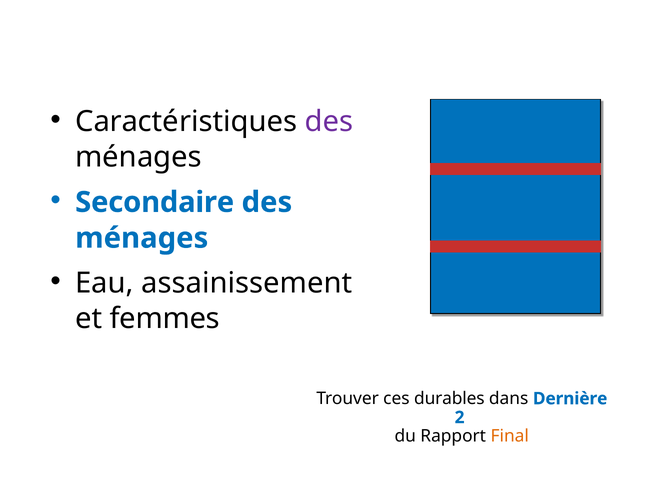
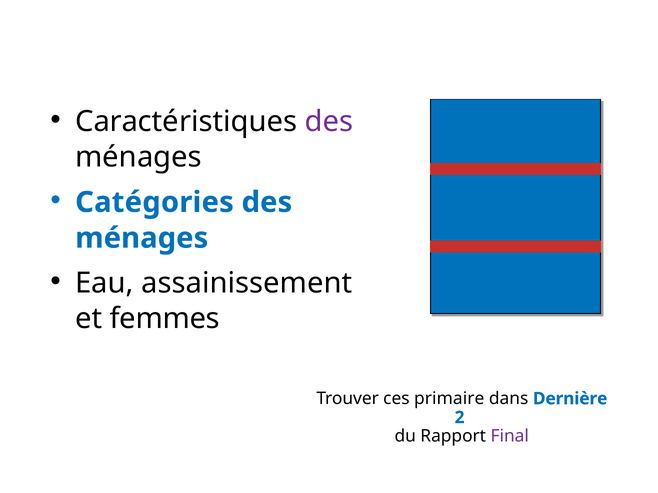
Secondaire: Secondaire -> Catégories
durables: durables -> primaire
Final colour: orange -> purple
